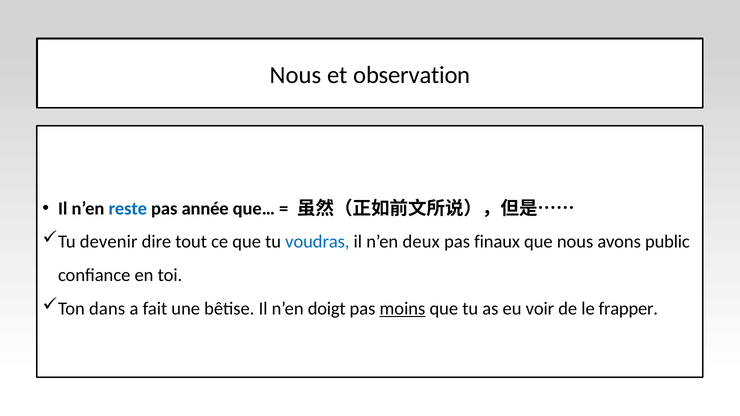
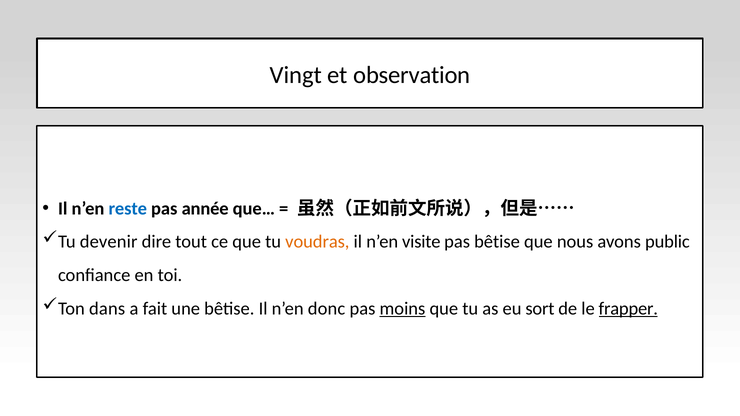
Nous at (296, 75): Nous -> Vingt
voudras colour: blue -> orange
deux: deux -> visite
pas finaux: finaux -> bêtise
doigt: doigt -> donc
voir: voir -> sort
frapper underline: none -> present
